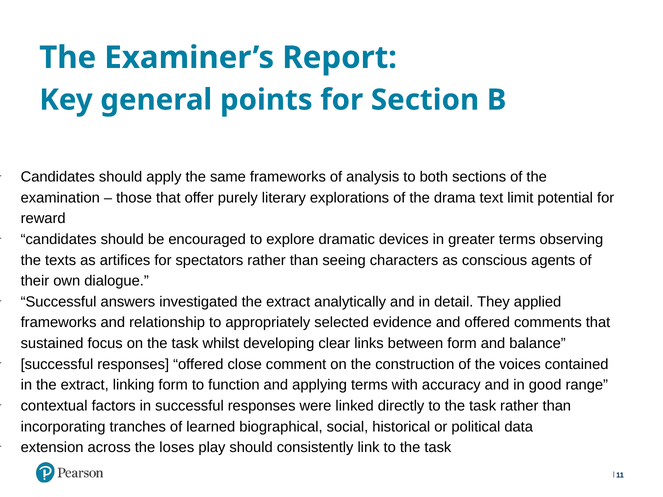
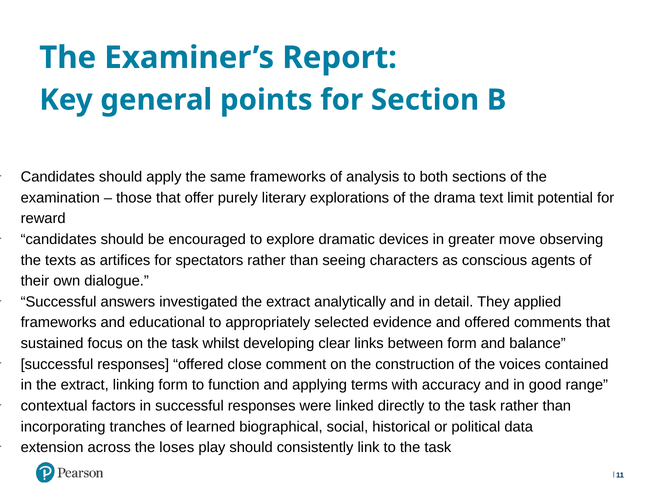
greater terms: terms -> move
relationship: relationship -> educational
